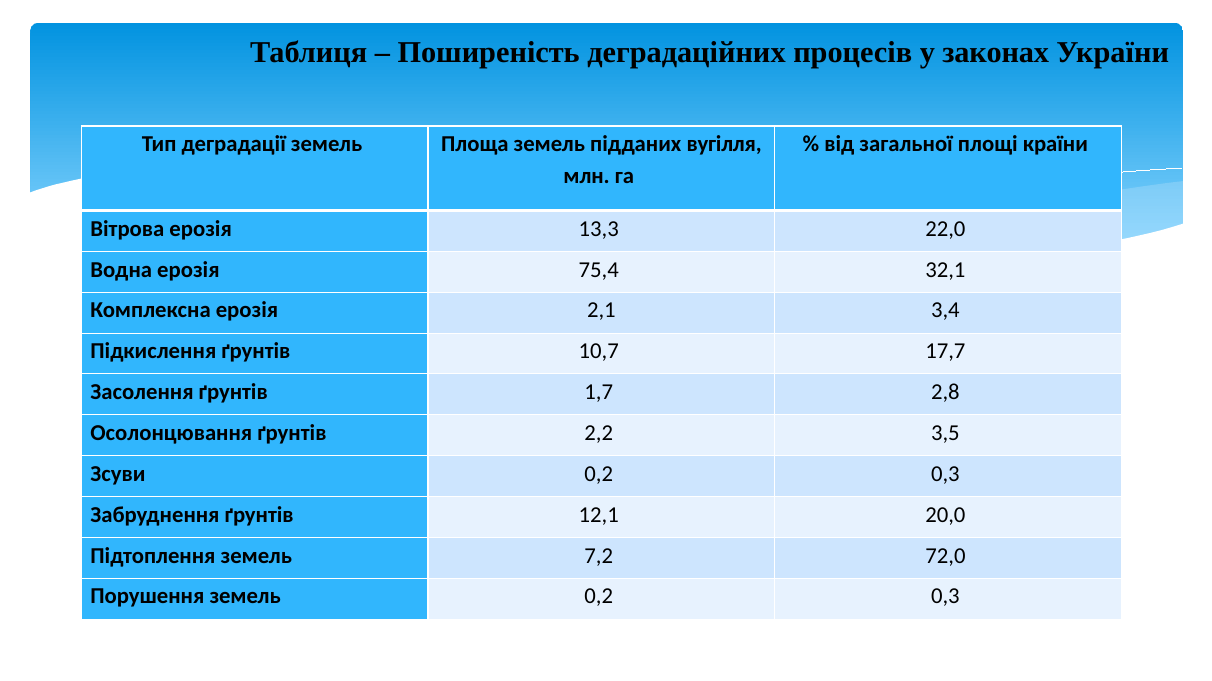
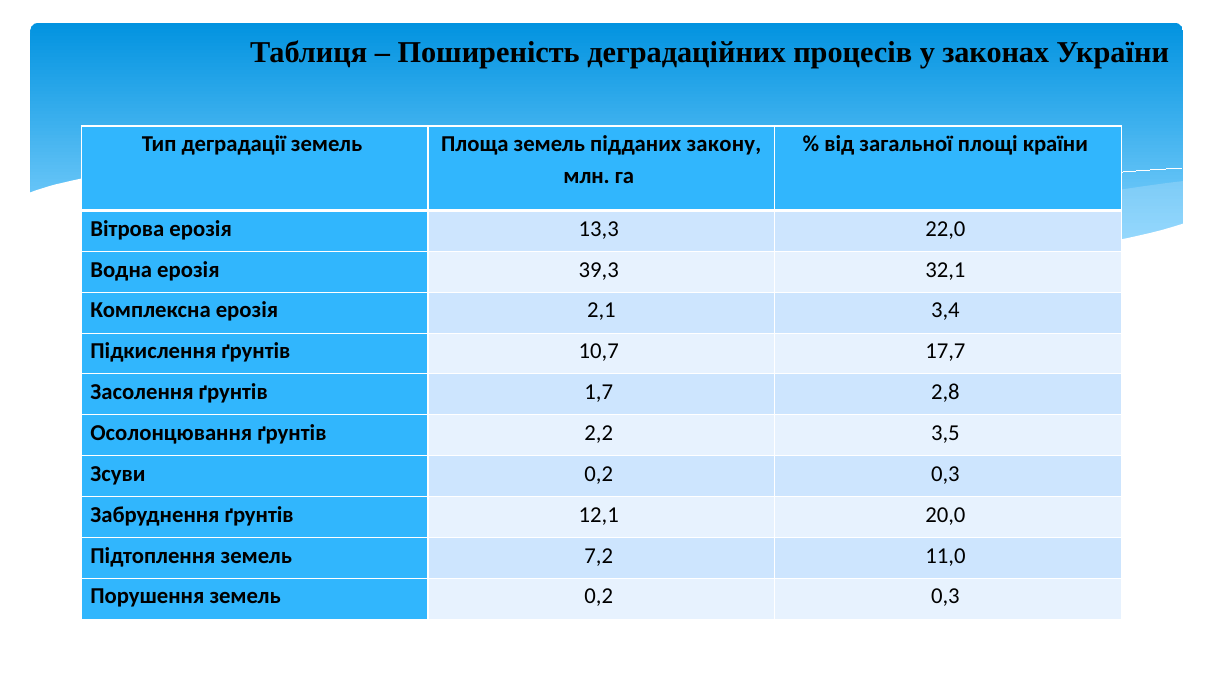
вугілля: вугілля -> закону
75,4: 75,4 -> 39,3
72,0: 72,0 -> 11,0
